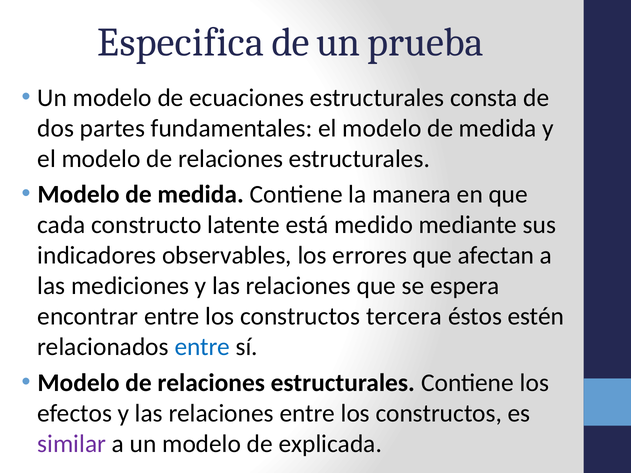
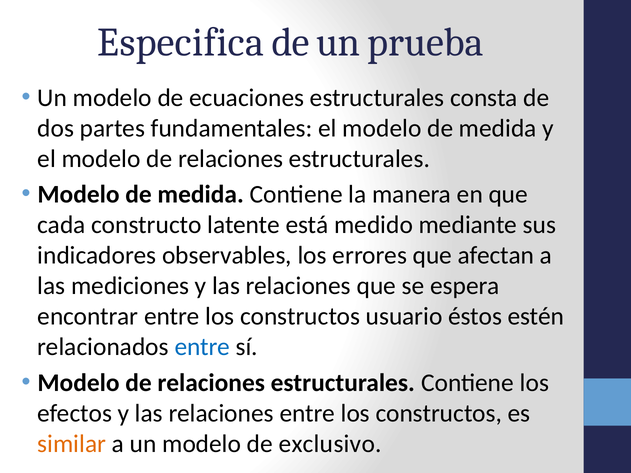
tercera: tercera -> usuario
similar colour: purple -> orange
explicada: explicada -> exclusivo
